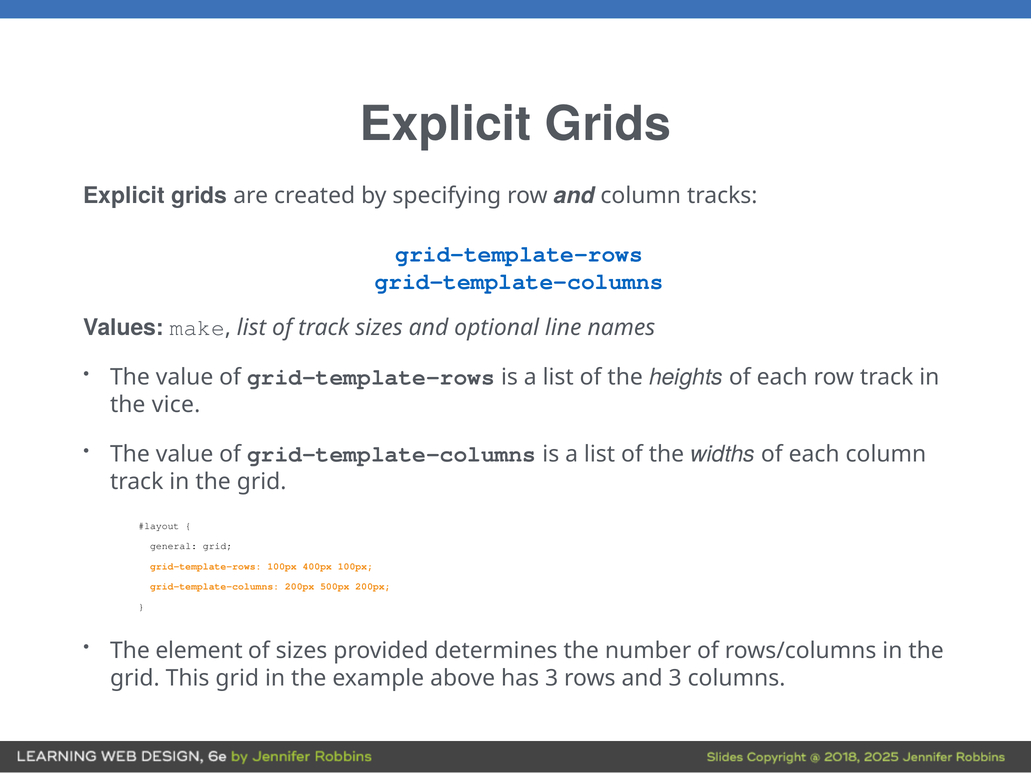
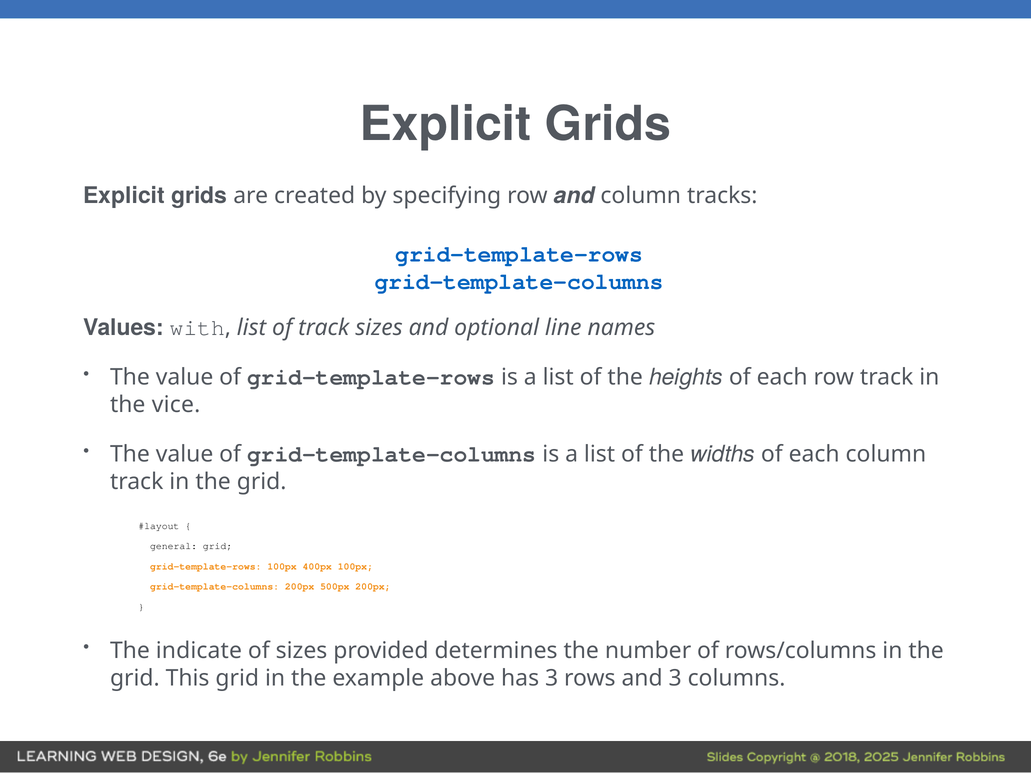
make: make -> with
element: element -> indicate
